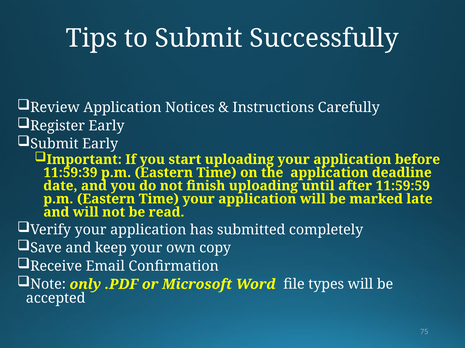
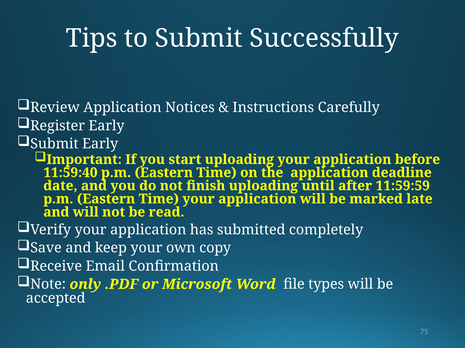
11:59:39: 11:59:39 -> 11:59:40
